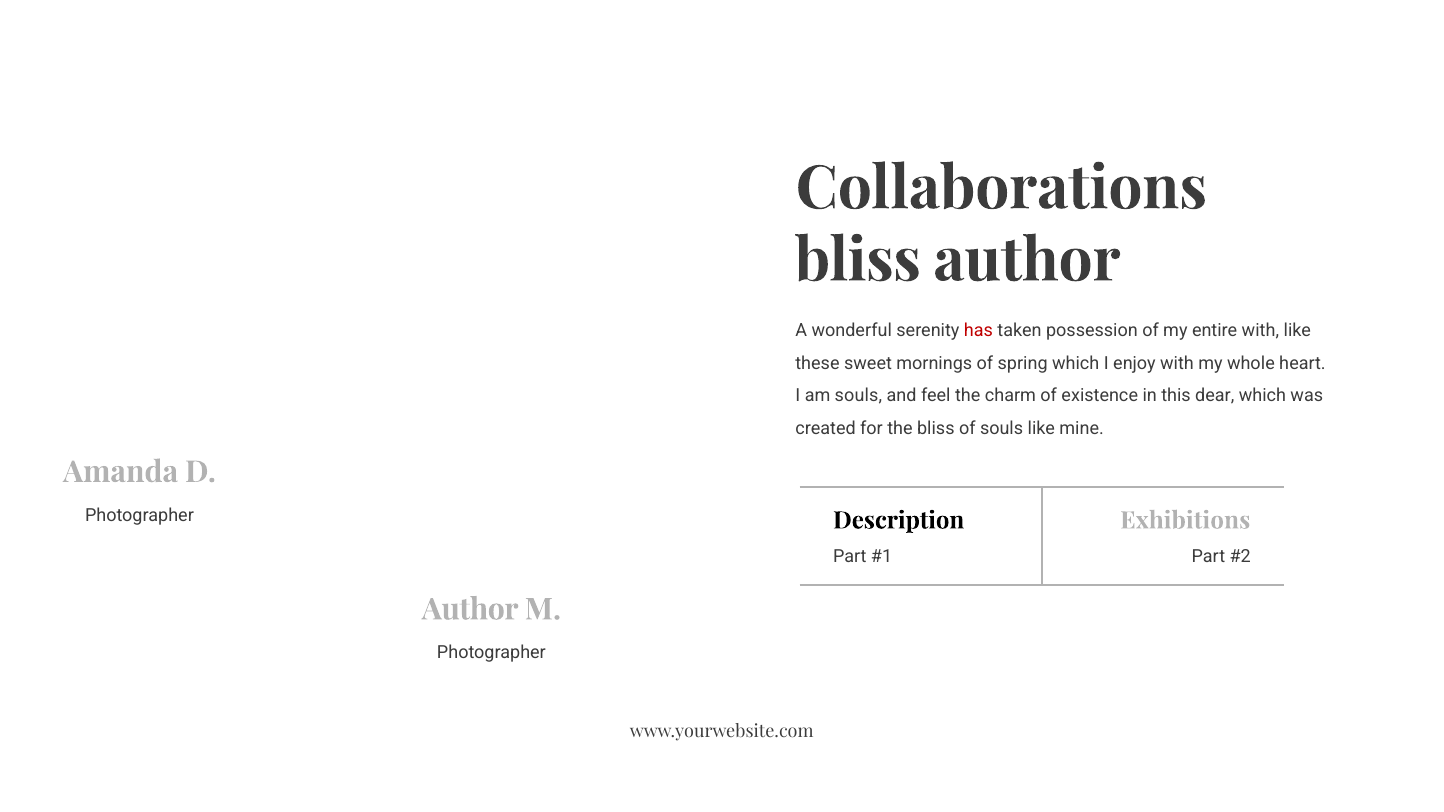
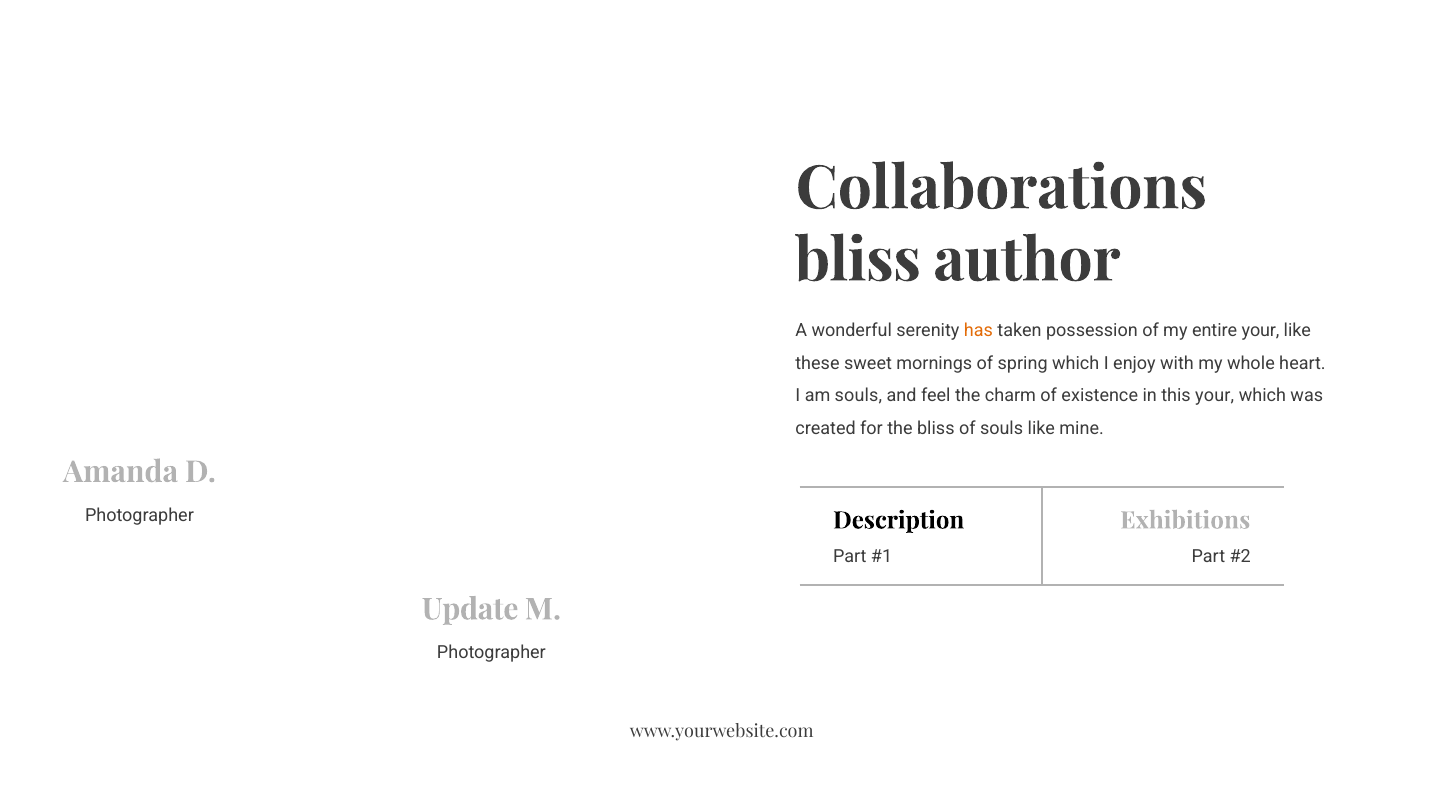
has colour: red -> orange
entire with: with -> your
this dear: dear -> your
Author at (470, 610): Author -> Update
